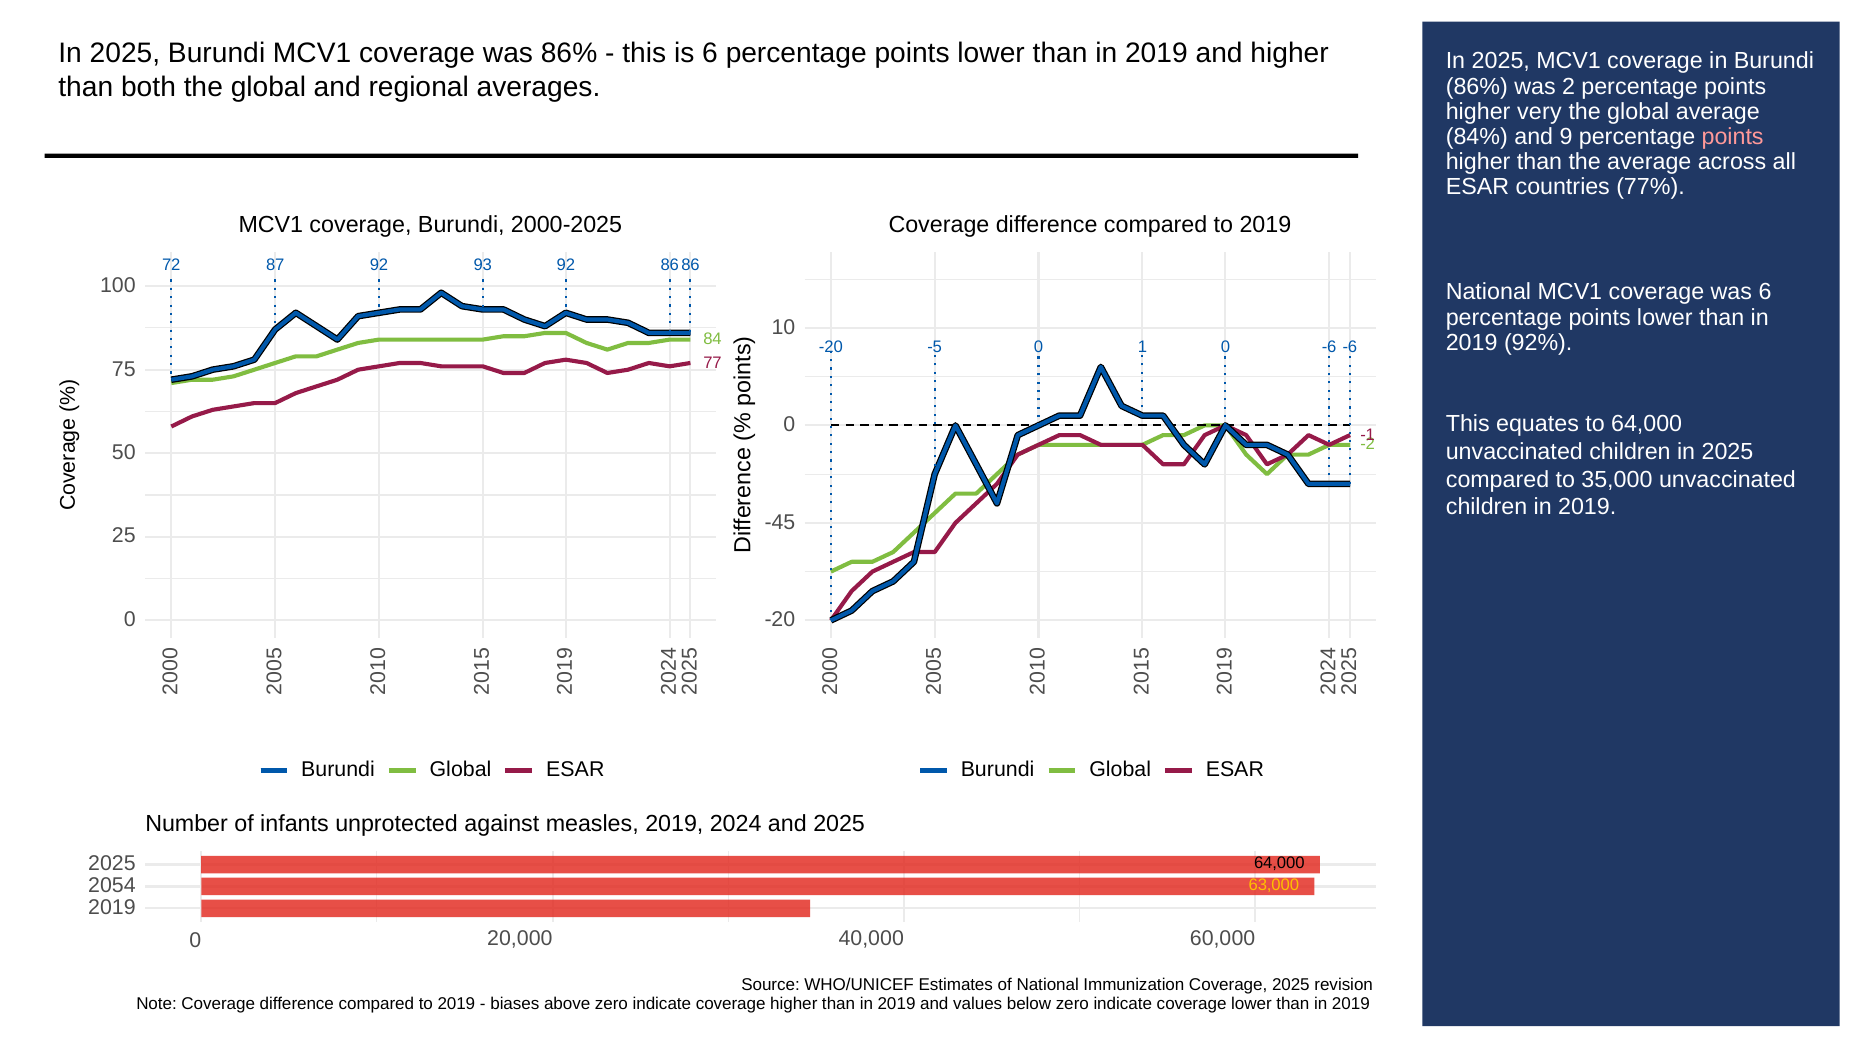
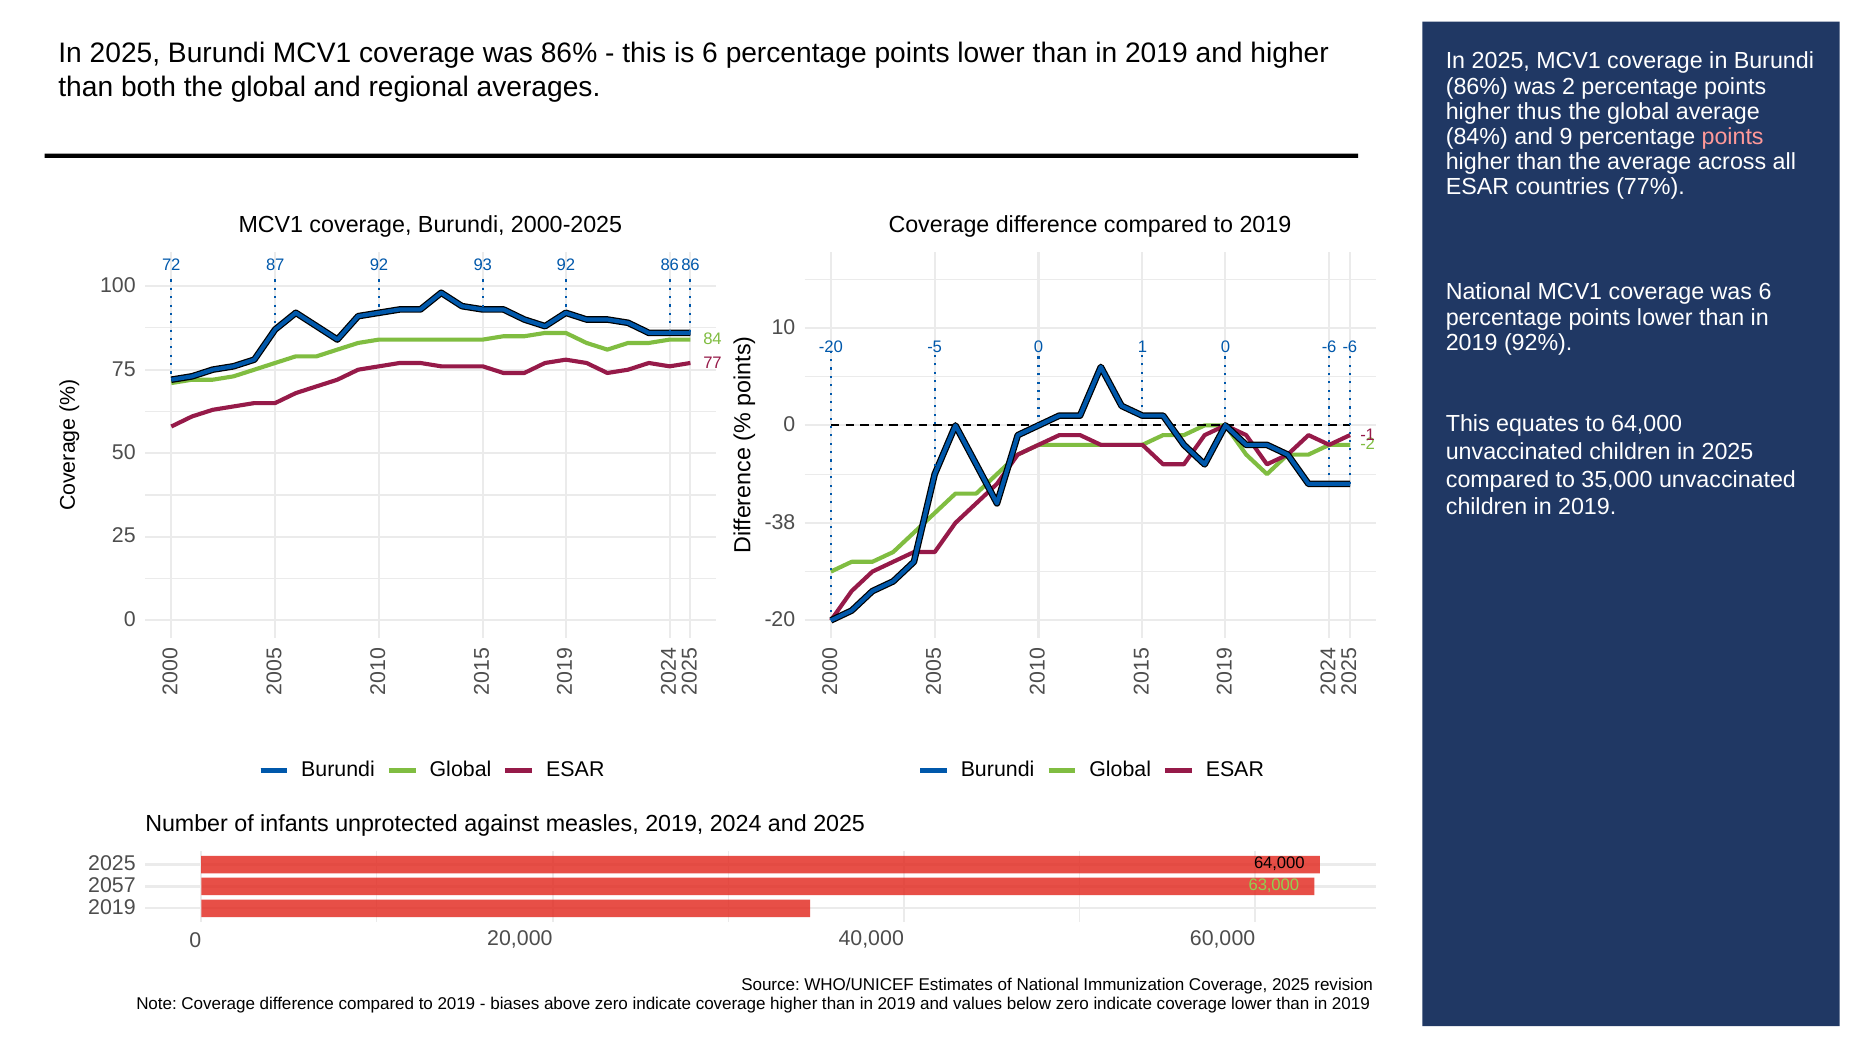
very: very -> thus
-45: -45 -> -38
2054: 2054 -> 2057
63,000 colour: yellow -> light green
